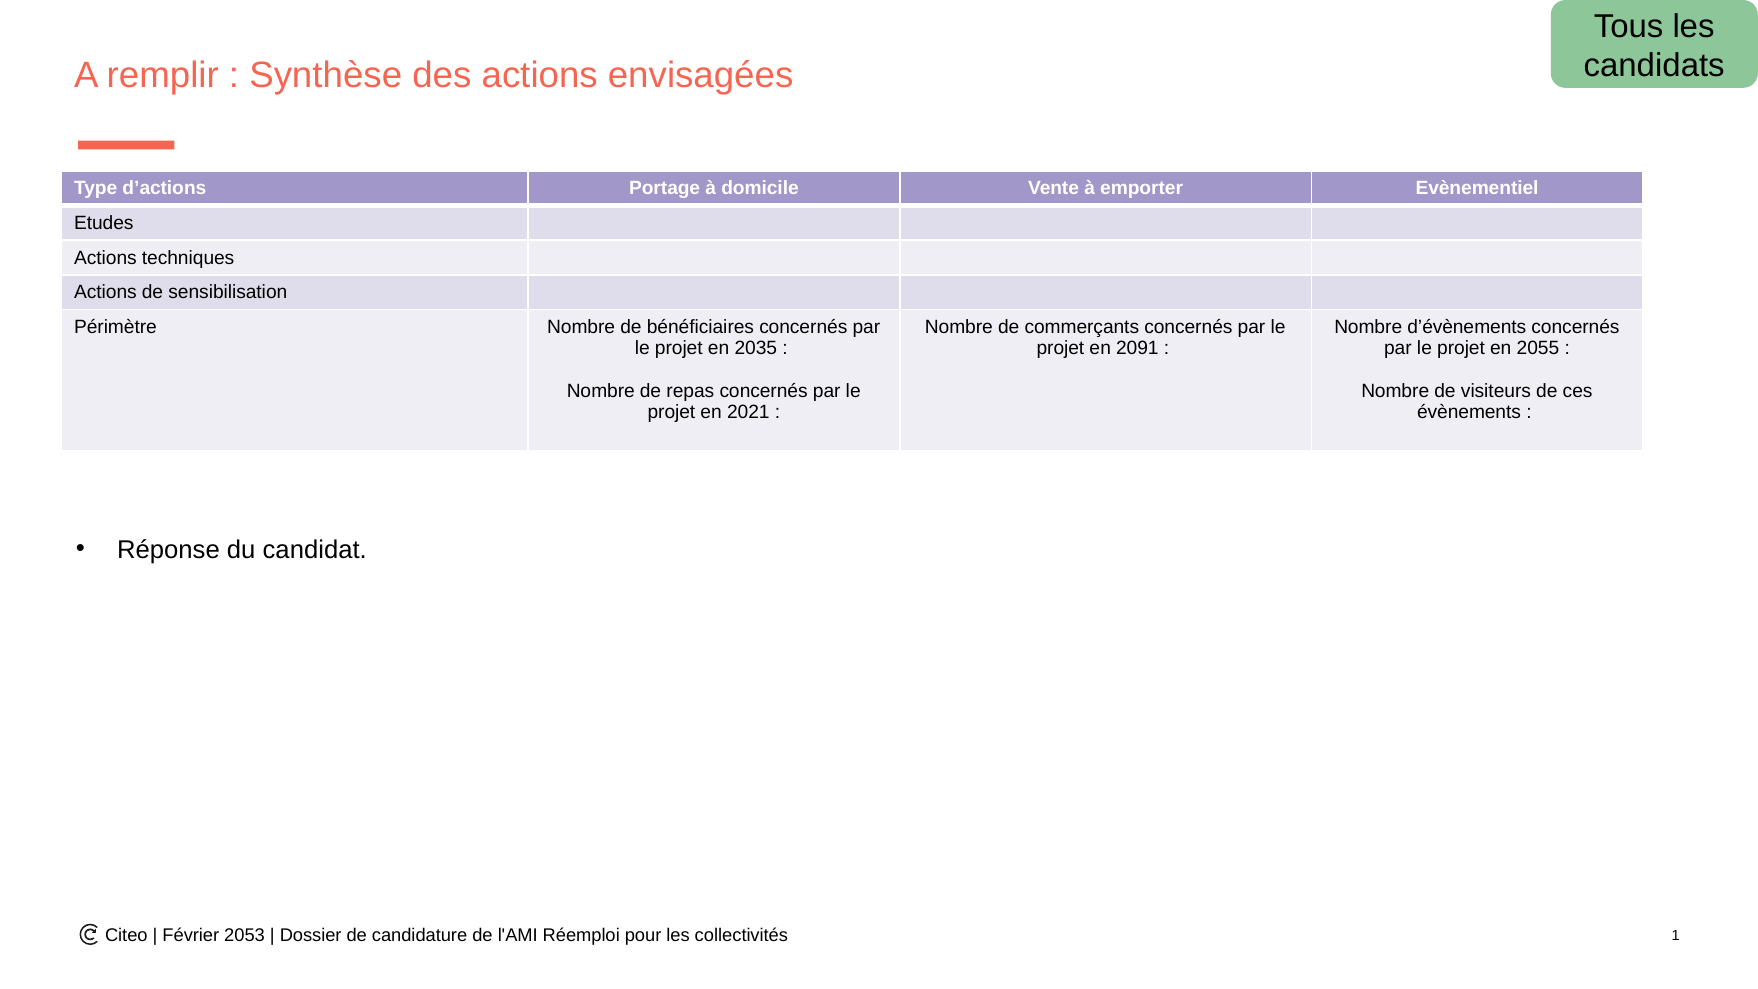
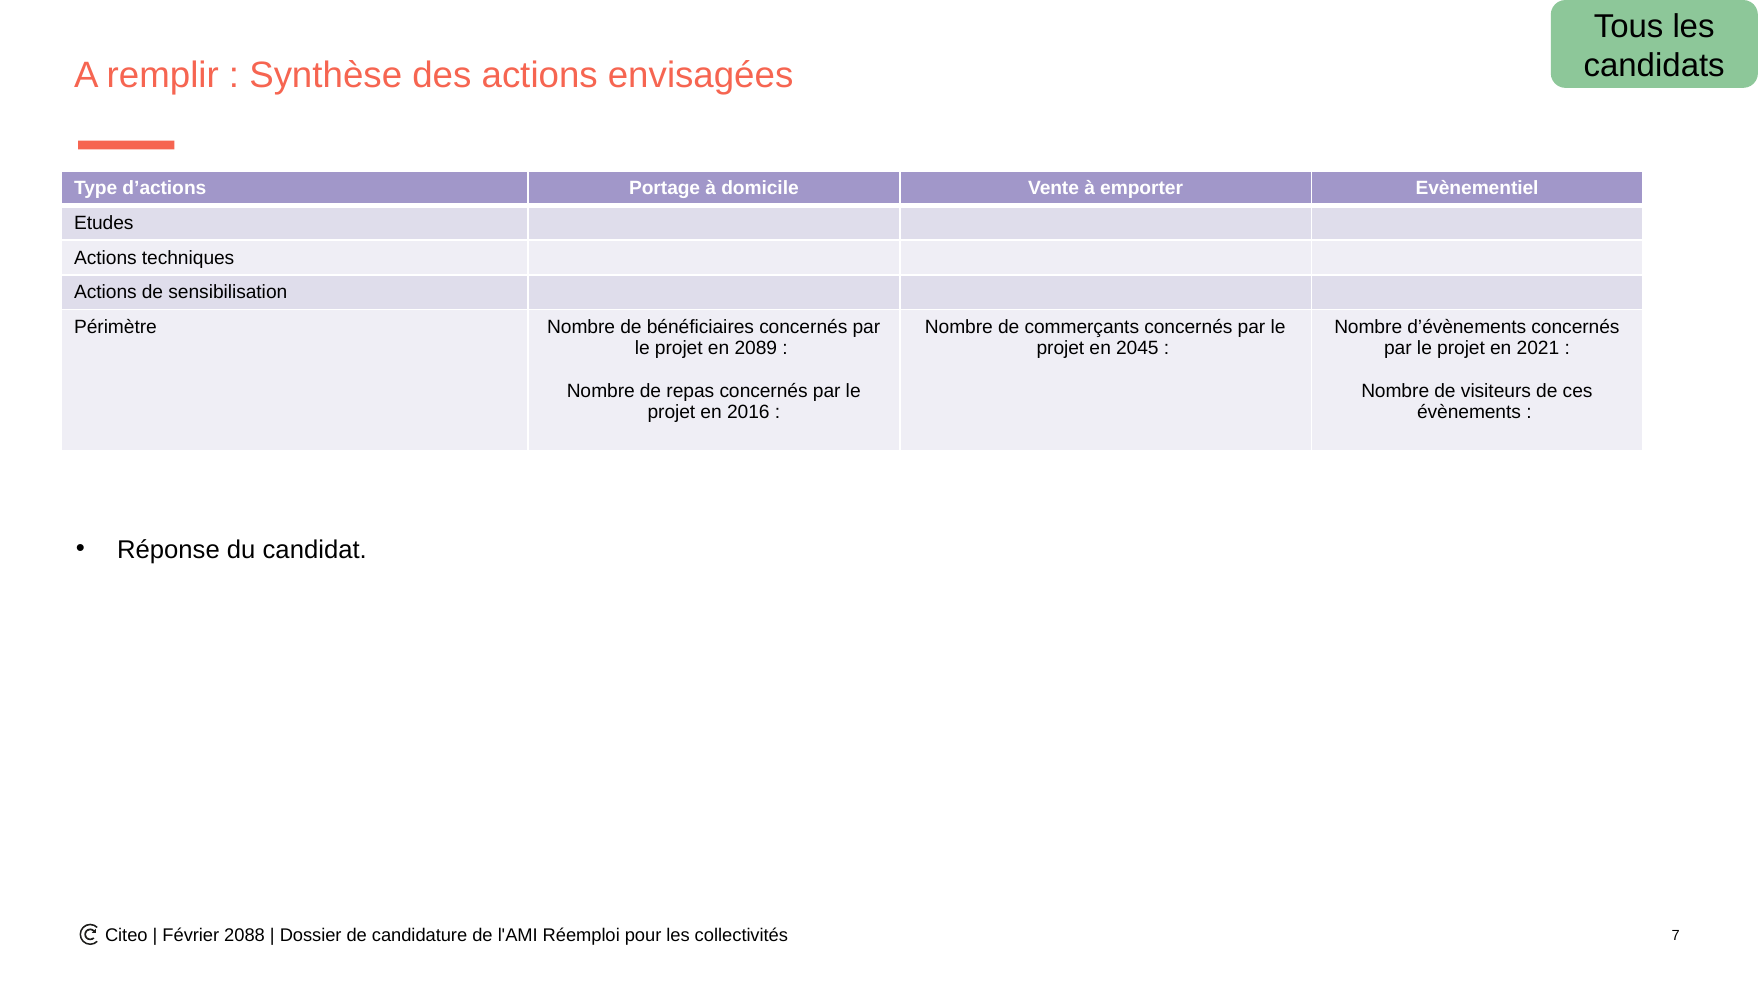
2035: 2035 -> 2089
2091: 2091 -> 2045
2055: 2055 -> 2021
2021: 2021 -> 2016
2053: 2053 -> 2088
1: 1 -> 7
